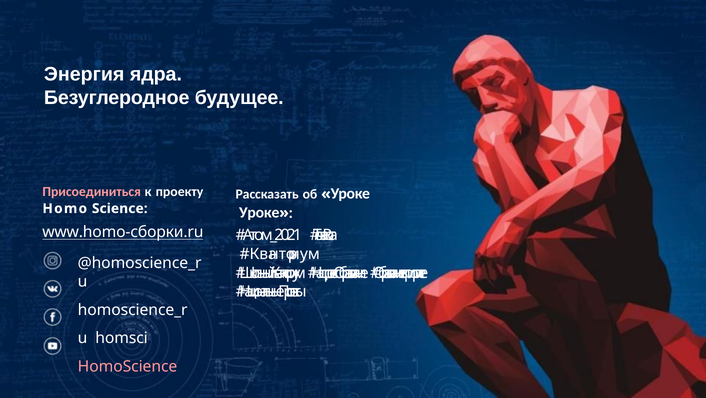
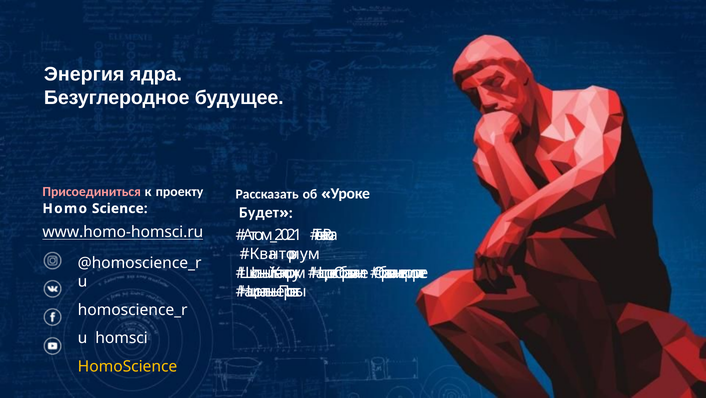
Уроке at (259, 212): Уроке -> Будет
www.homo-сборки.ru: www.homo-сборки.ru -> www.homo-homsci.ru
HomoScience colour: pink -> yellow
